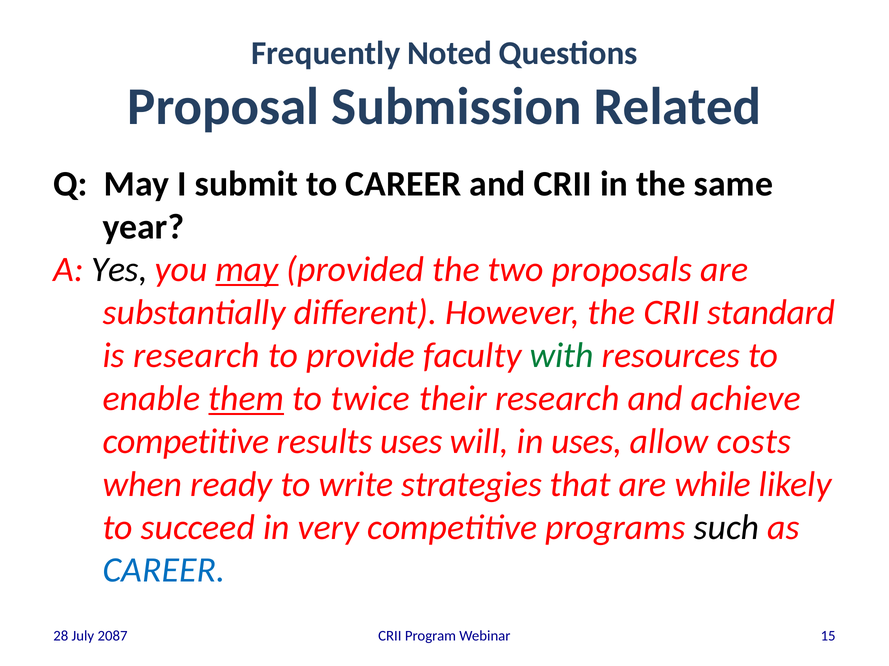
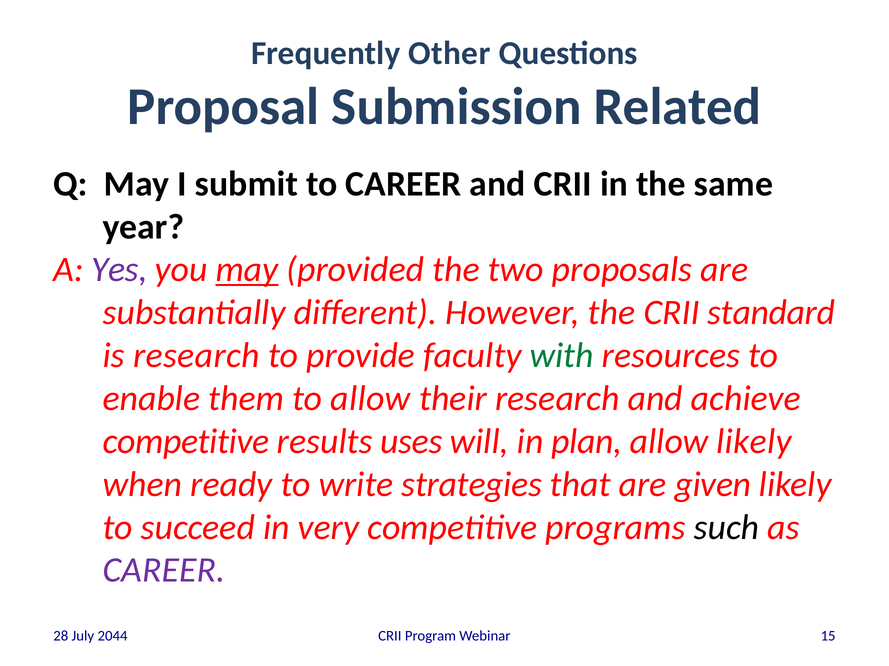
Noted: Noted -> Other
Yes colour: black -> purple
them underline: present -> none
to twice: twice -> allow
in uses: uses -> plan
allow costs: costs -> likely
while: while -> given
CAREER at (164, 571) colour: blue -> purple
2087: 2087 -> 2044
